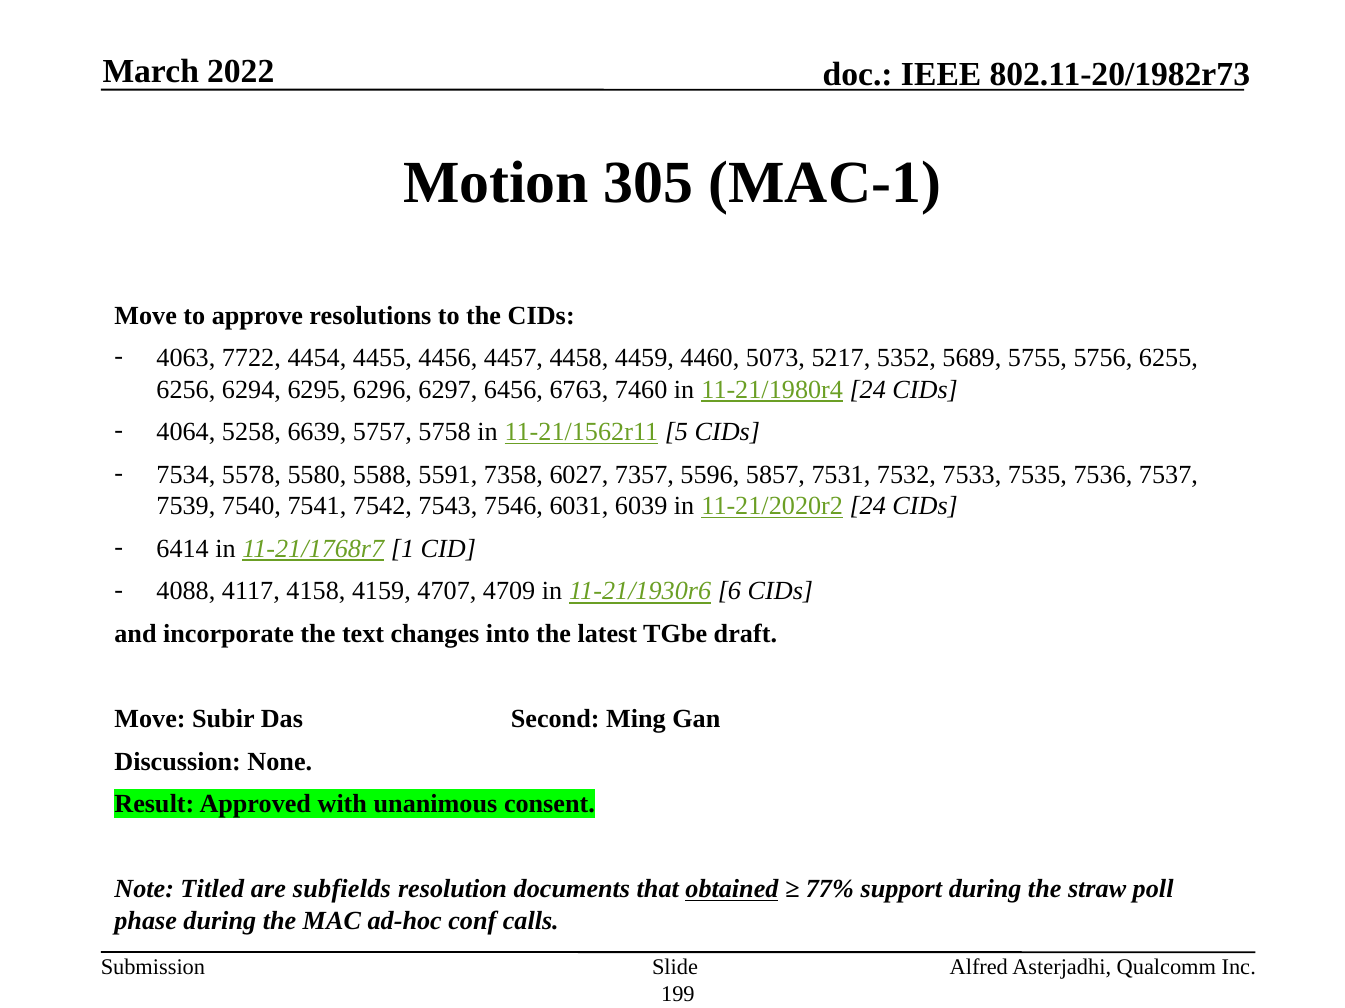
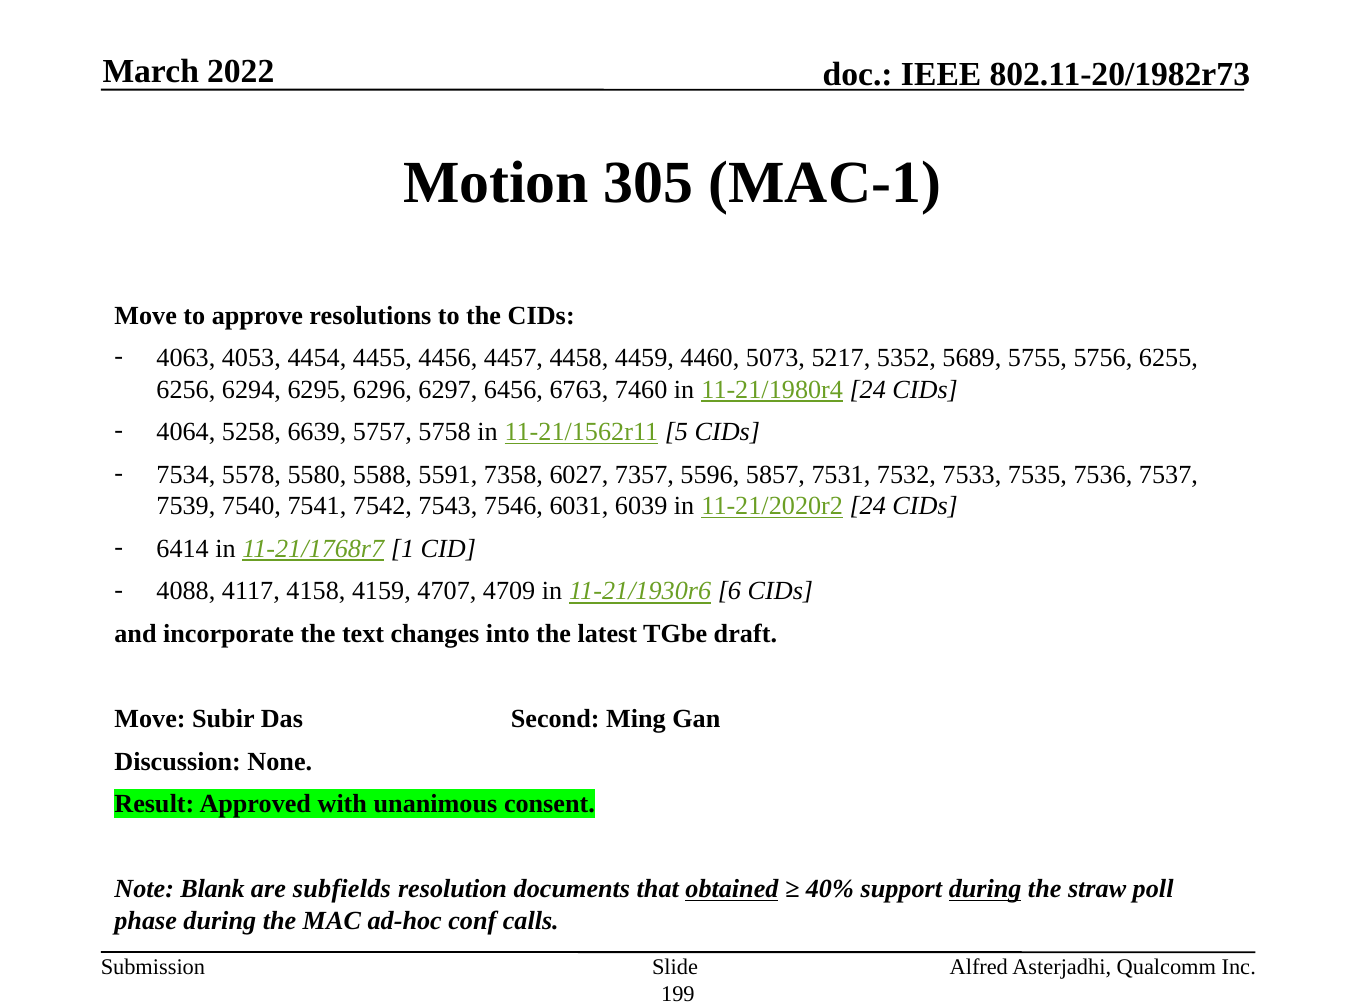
7722: 7722 -> 4053
Titled: Titled -> Blank
77%: 77% -> 40%
during at (985, 890) underline: none -> present
